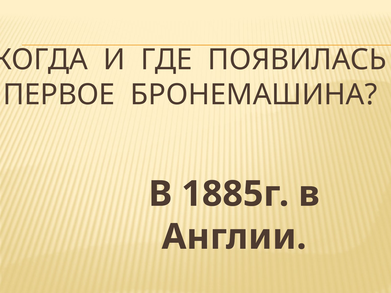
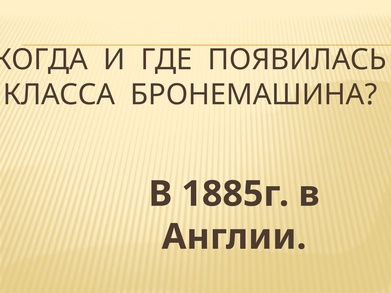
ПЕРВОЕ: ПЕРВОЕ -> КЛАССА
